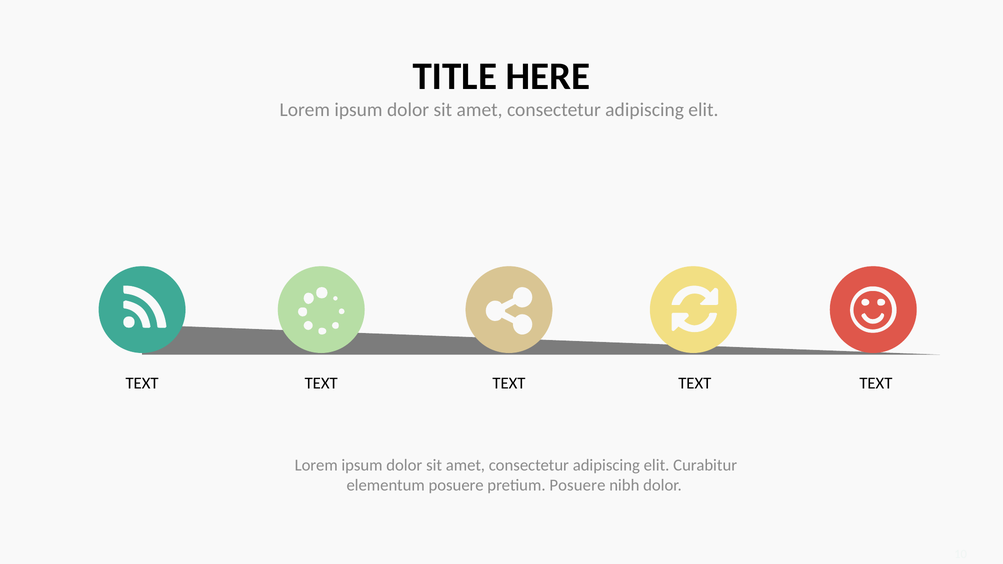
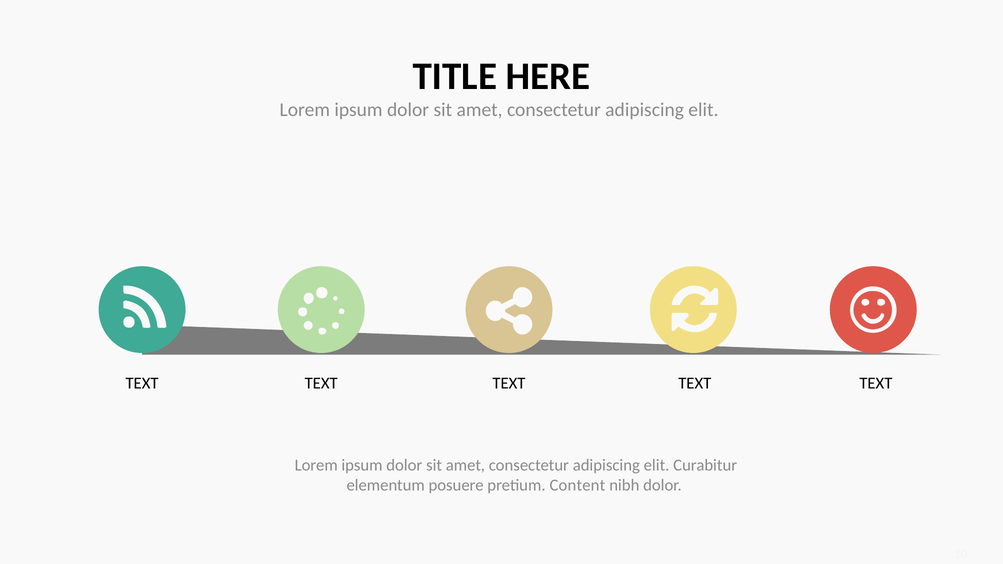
pretium Posuere: Posuere -> Content
